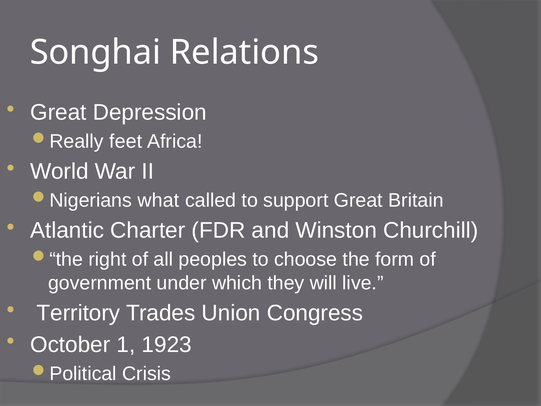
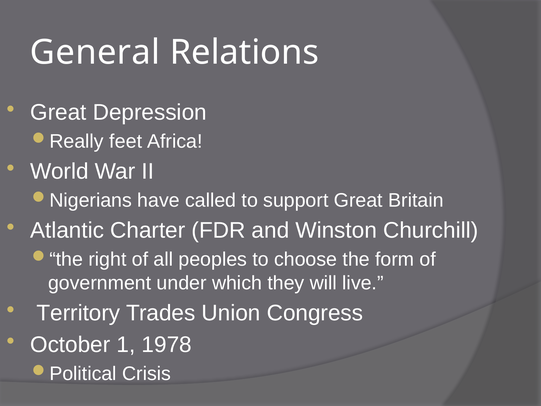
Songhai: Songhai -> General
what: what -> have
1923: 1923 -> 1978
